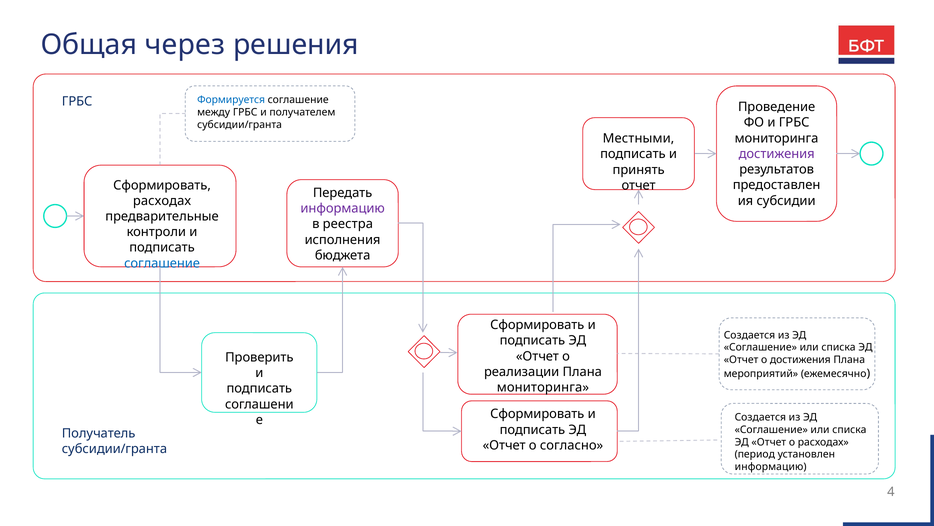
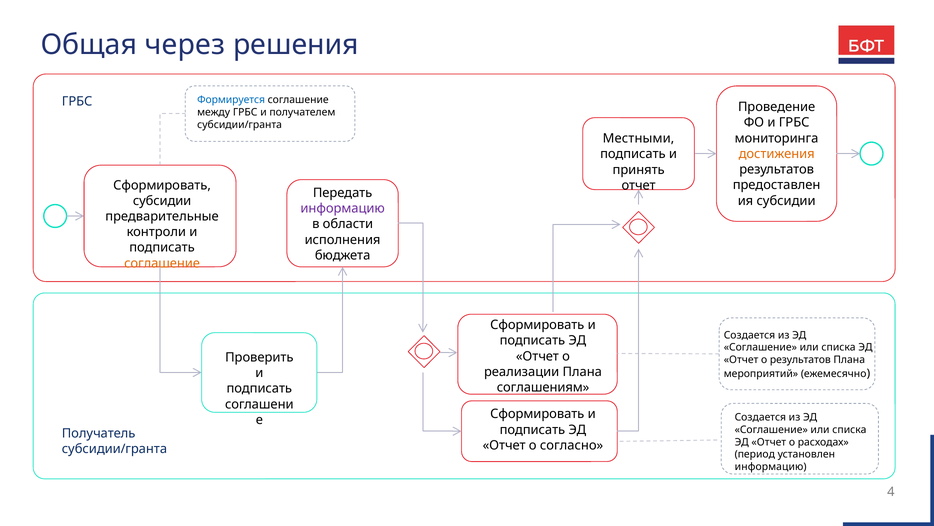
достижения at (777, 154) colour: purple -> orange
расходах at (162, 201): расходах -> субсидии
реестра: реестра -> области
соглашение at (162, 263) colour: blue -> orange
о достижения: достижения -> результатов
мониторинга at (543, 387): мониторинга -> соглашениям
